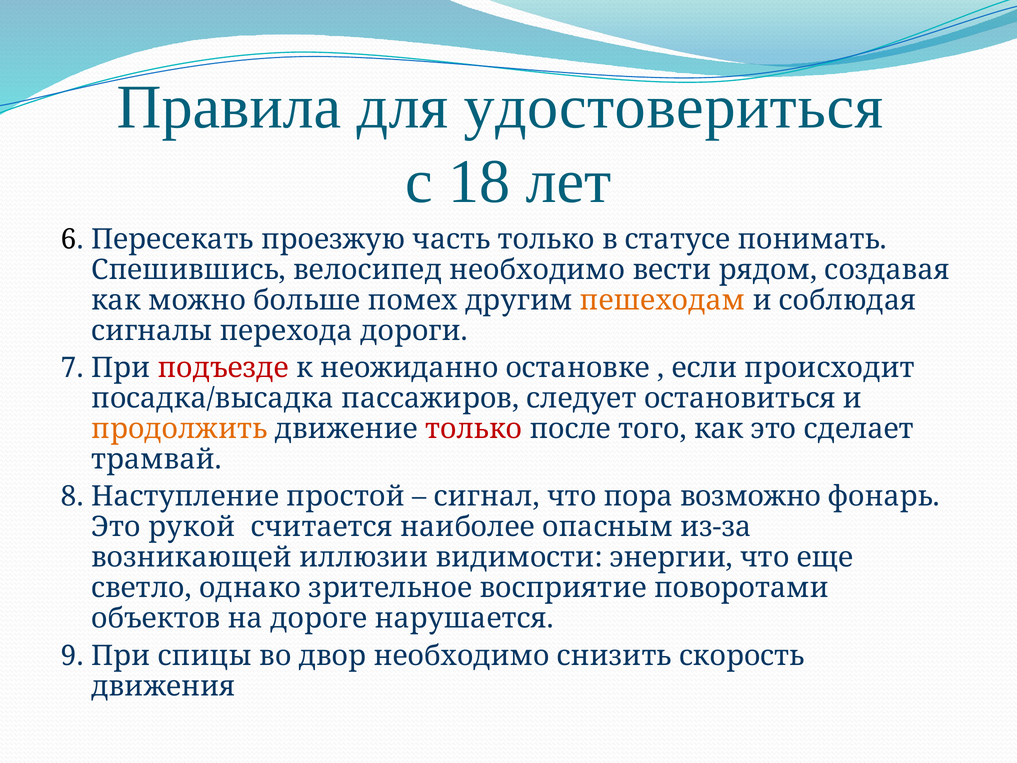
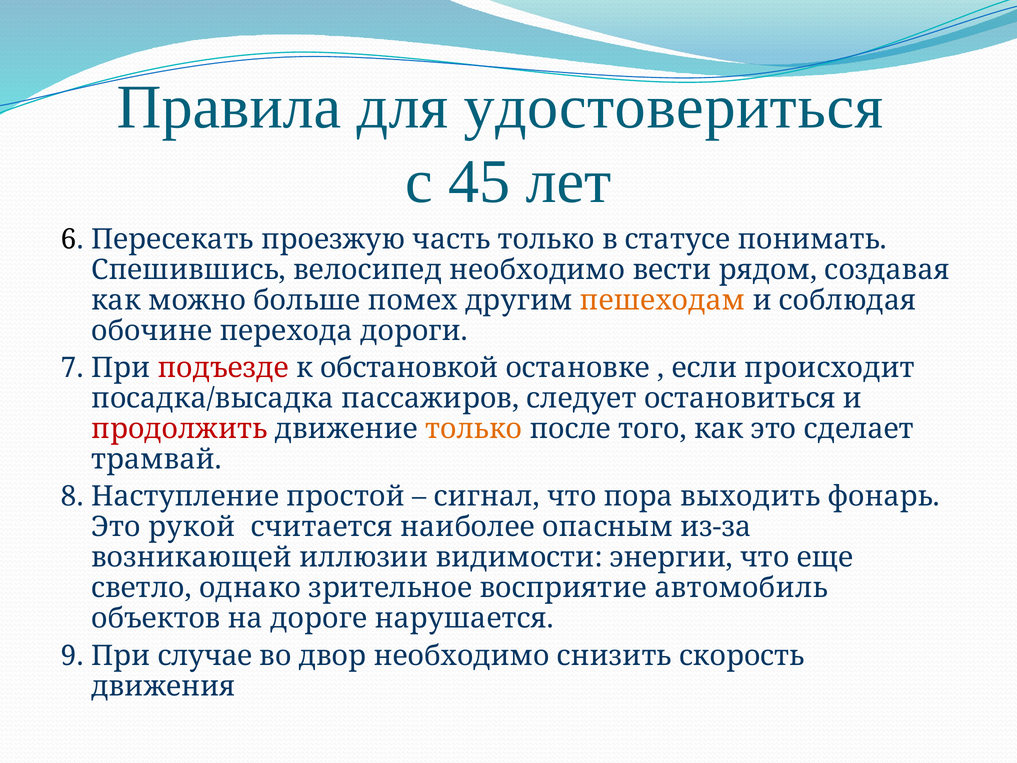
18: 18 -> 45
сигналы: сигналы -> обочине
неожиданно: неожиданно -> обстановкой
продолжить colour: orange -> red
только at (474, 429) colour: red -> orange
возможно: возможно -> выходить
поворотами: поворотами -> автомобиль
спицы: спицы -> случае
